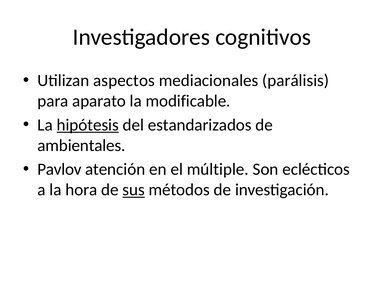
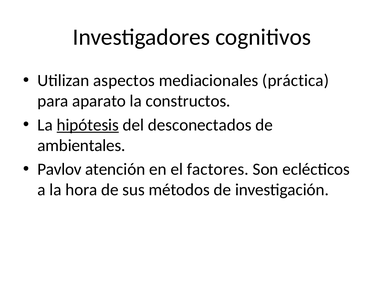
parálisis: parálisis -> práctica
modificable: modificable -> constructos
estandarizados: estandarizados -> desconectados
múltiple: múltiple -> factores
sus underline: present -> none
